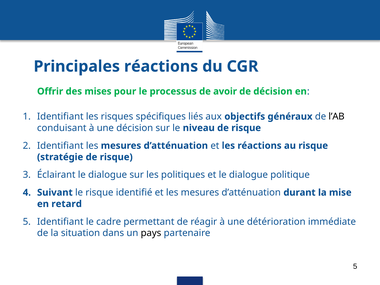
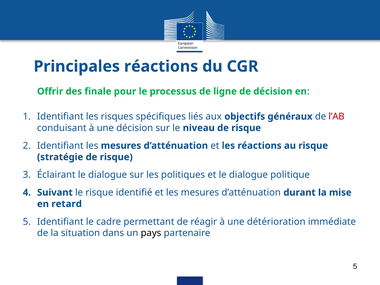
mises: mises -> finale
avoir: avoir -> ligne
l’AB colour: black -> red
